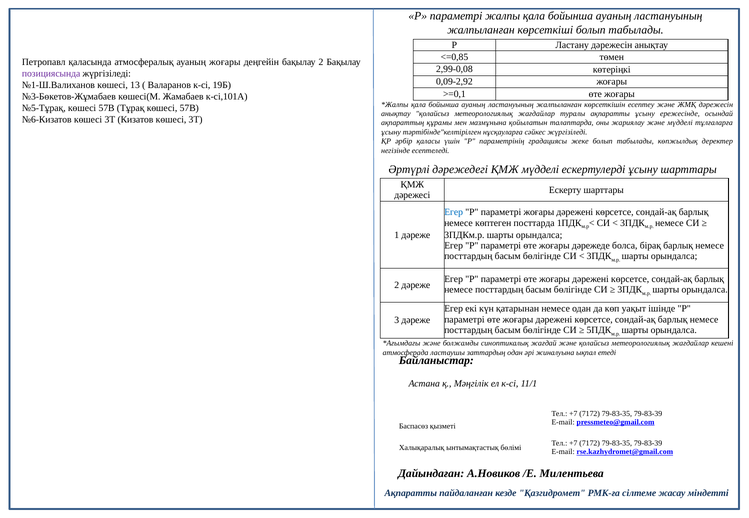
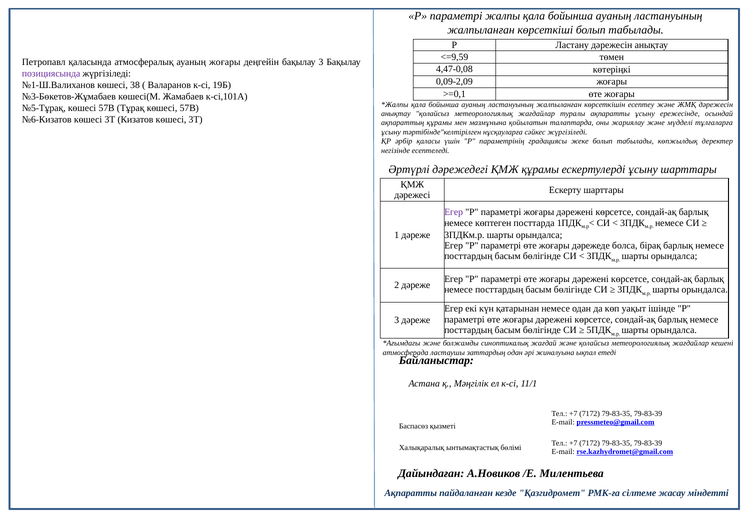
<=0,85: <=0,85 -> <=9,59
бақылау 2: 2 -> 3
2,99-0,08: 2,99-0,08 -> 4,47-0,08
0,09-2,92: 0,09-2,92 -> 0,09-2,09
13: 13 -> 38
ҚМЖ мүдделі: мүдделі -> құрамы
Егер at (454, 213) colour: blue -> purple
